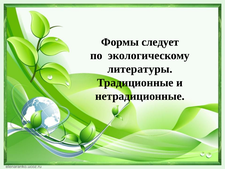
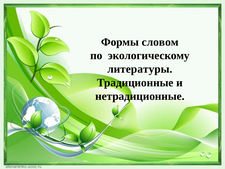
следует: следует -> словом
